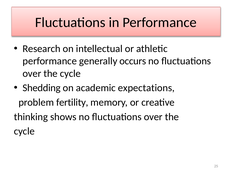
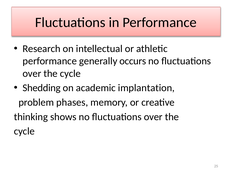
expectations: expectations -> implantation
fertility: fertility -> phases
